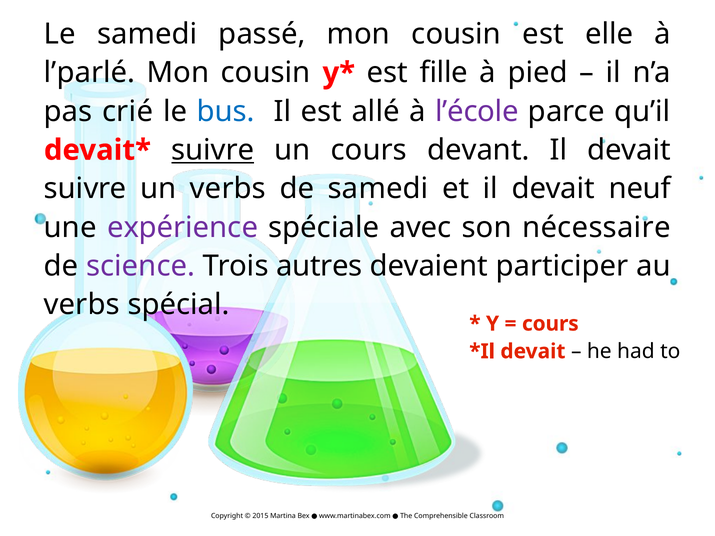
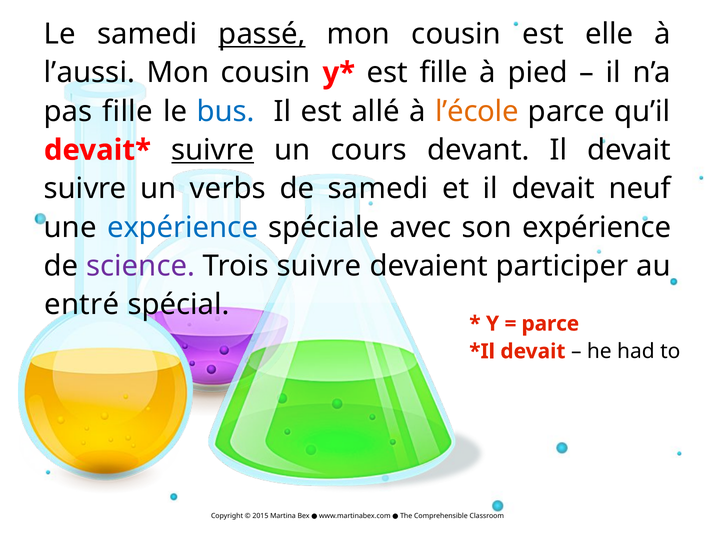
passé underline: none -> present
l’parlé: l’parlé -> l’aussi
pas crié: crié -> fille
l’école colour: purple -> orange
expérience at (183, 228) colour: purple -> blue
son nécessaire: nécessaire -> expérience
Trois autres: autres -> suivre
verbs at (82, 305): verbs -> entré
cours at (550, 324): cours -> parce
